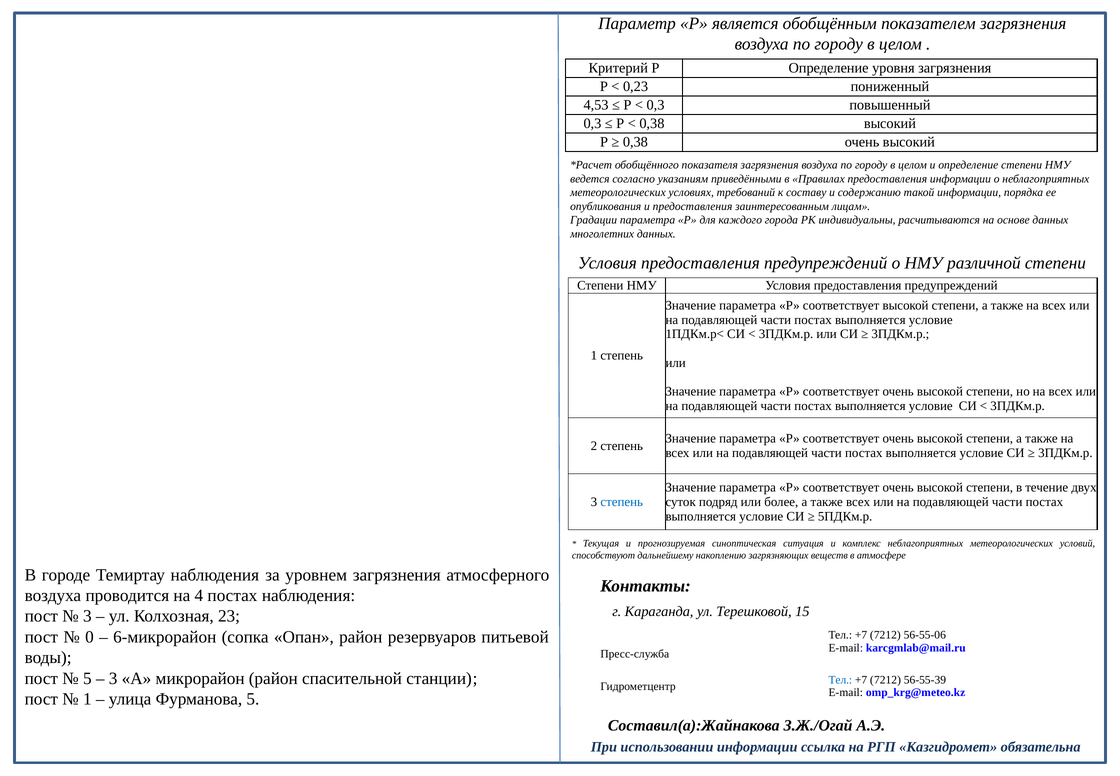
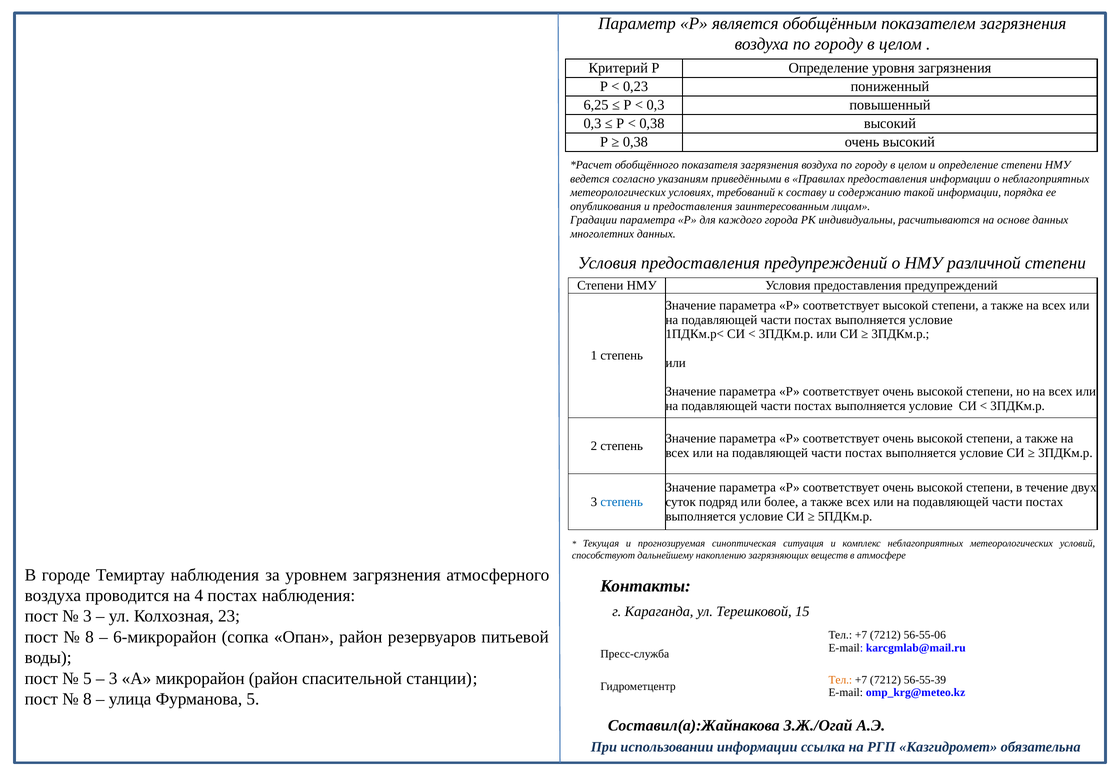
4,53: 4,53 -> 6,25
0 at (89, 636): 0 -> 8
Тел at (840, 679) colour: blue -> orange
1 at (87, 698): 1 -> 8
